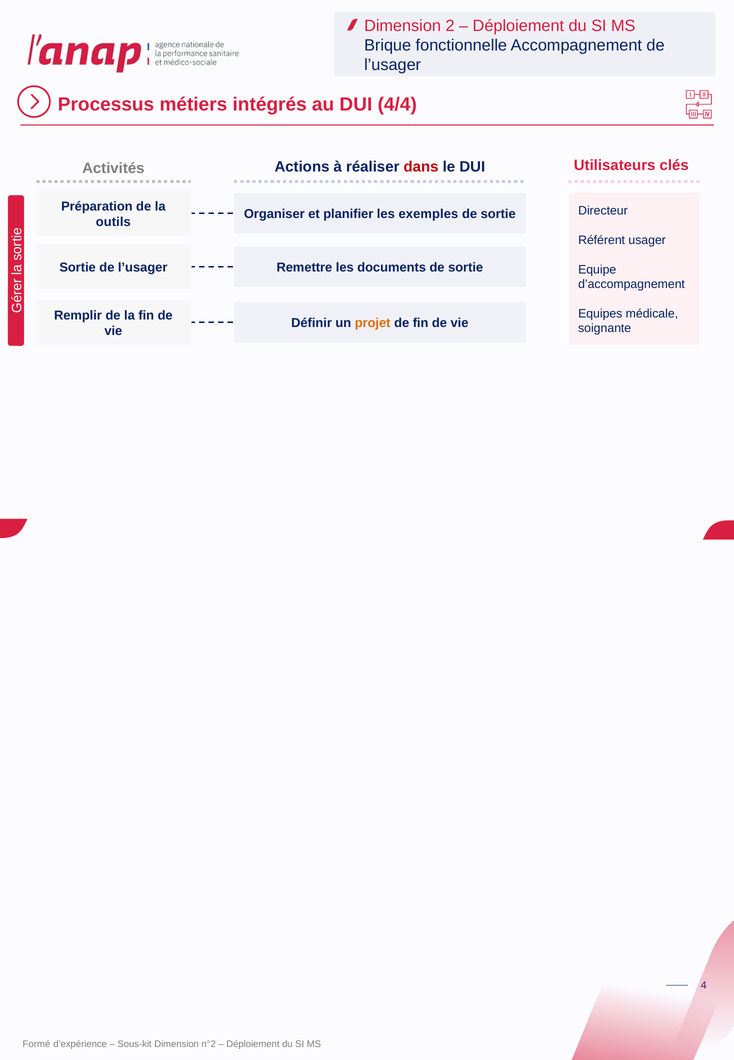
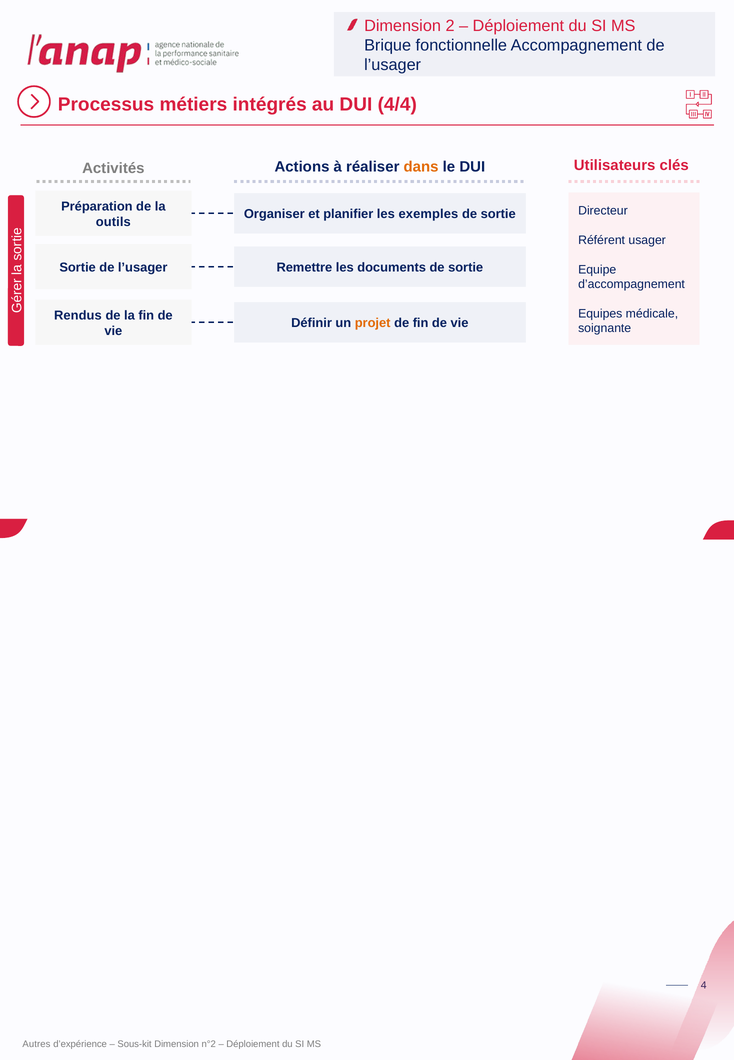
dans colour: red -> orange
Remplir: Remplir -> Rendus
Formé: Formé -> Autres
